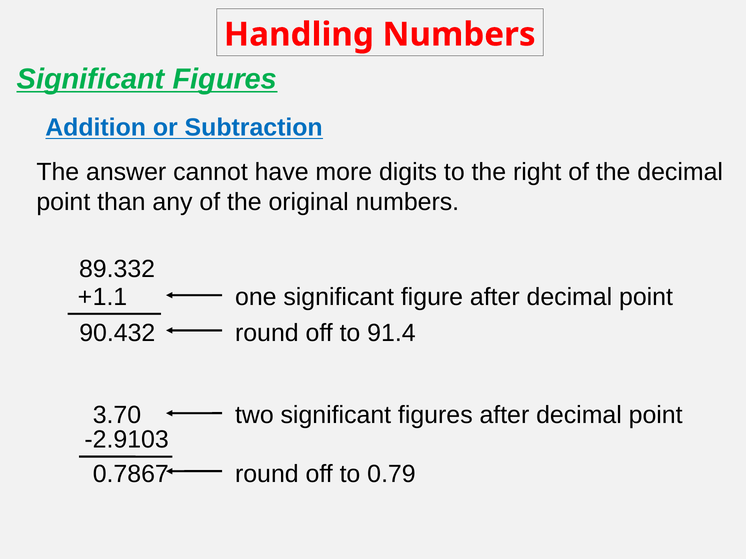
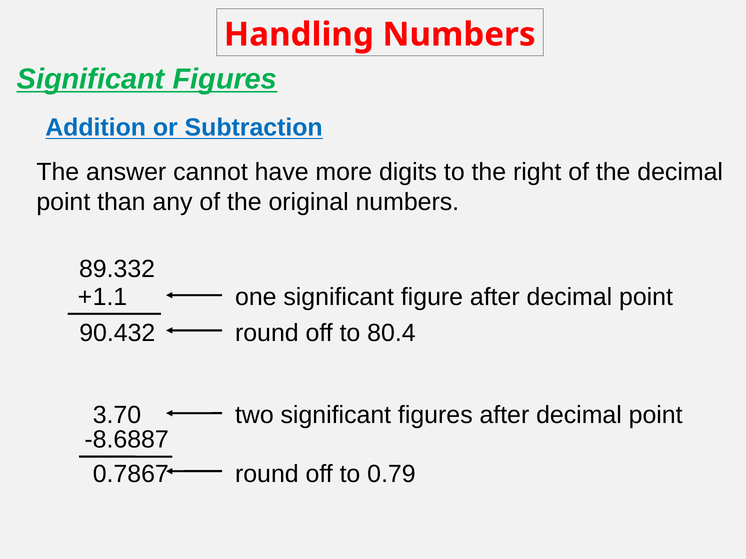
91.4: 91.4 -> 80.4
-2.9103: -2.9103 -> -8.6887
